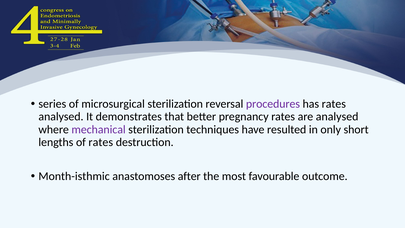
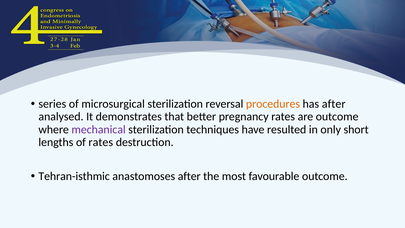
procedures colour: purple -> orange
has rates: rates -> after
are analysed: analysed -> outcome
Month-isthmic: Month-isthmic -> Tehran-isthmic
